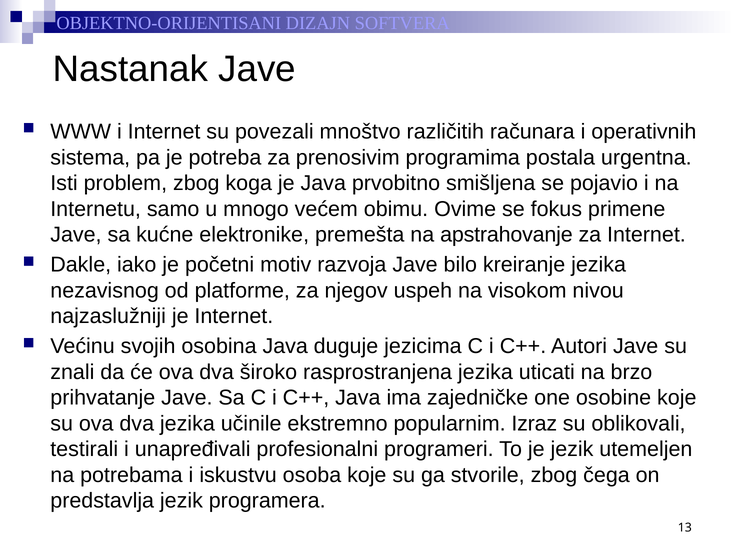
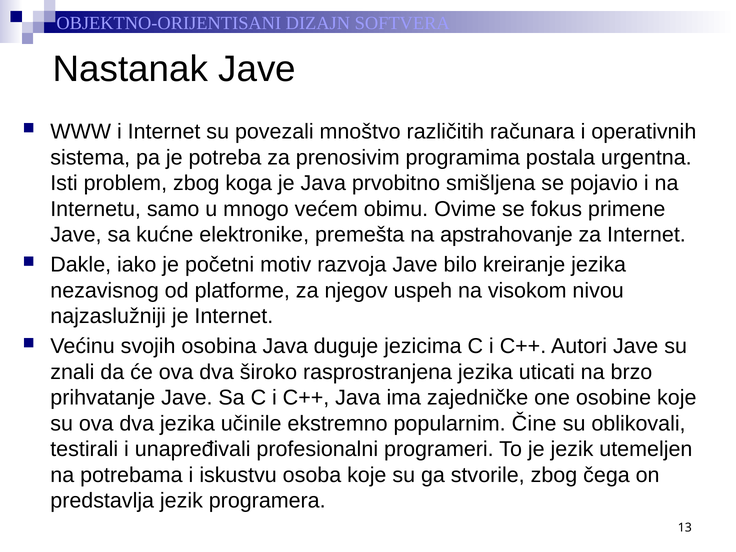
Izraz: Izraz -> Čine
